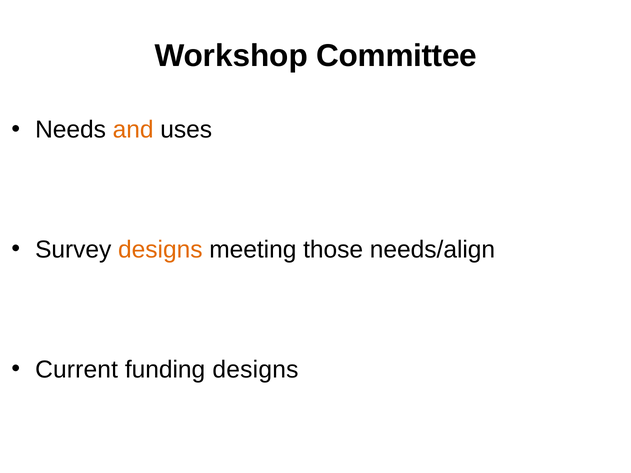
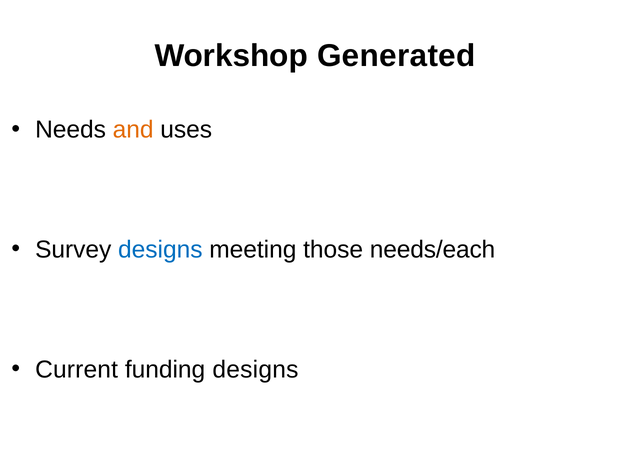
Committee: Committee -> Generated
designs at (160, 250) colour: orange -> blue
needs/align: needs/align -> needs/each
